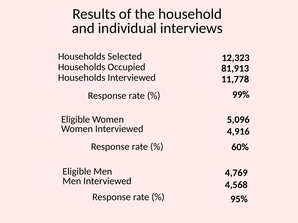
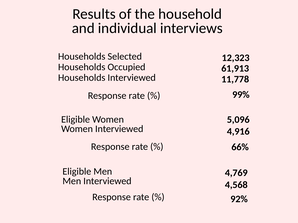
81,913: 81,913 -> 61,913
60%: 60% -> 66%
95%: 95% -> 92%
